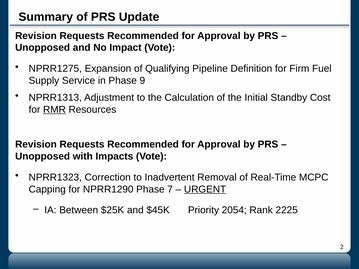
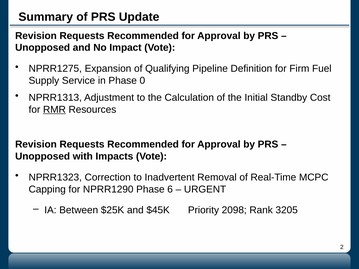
9: 9 -> 0
7: 7 -> 6
URGENT underline: present -> none
2054: 2054 -> 2098
2225: 2225 -> 3205
